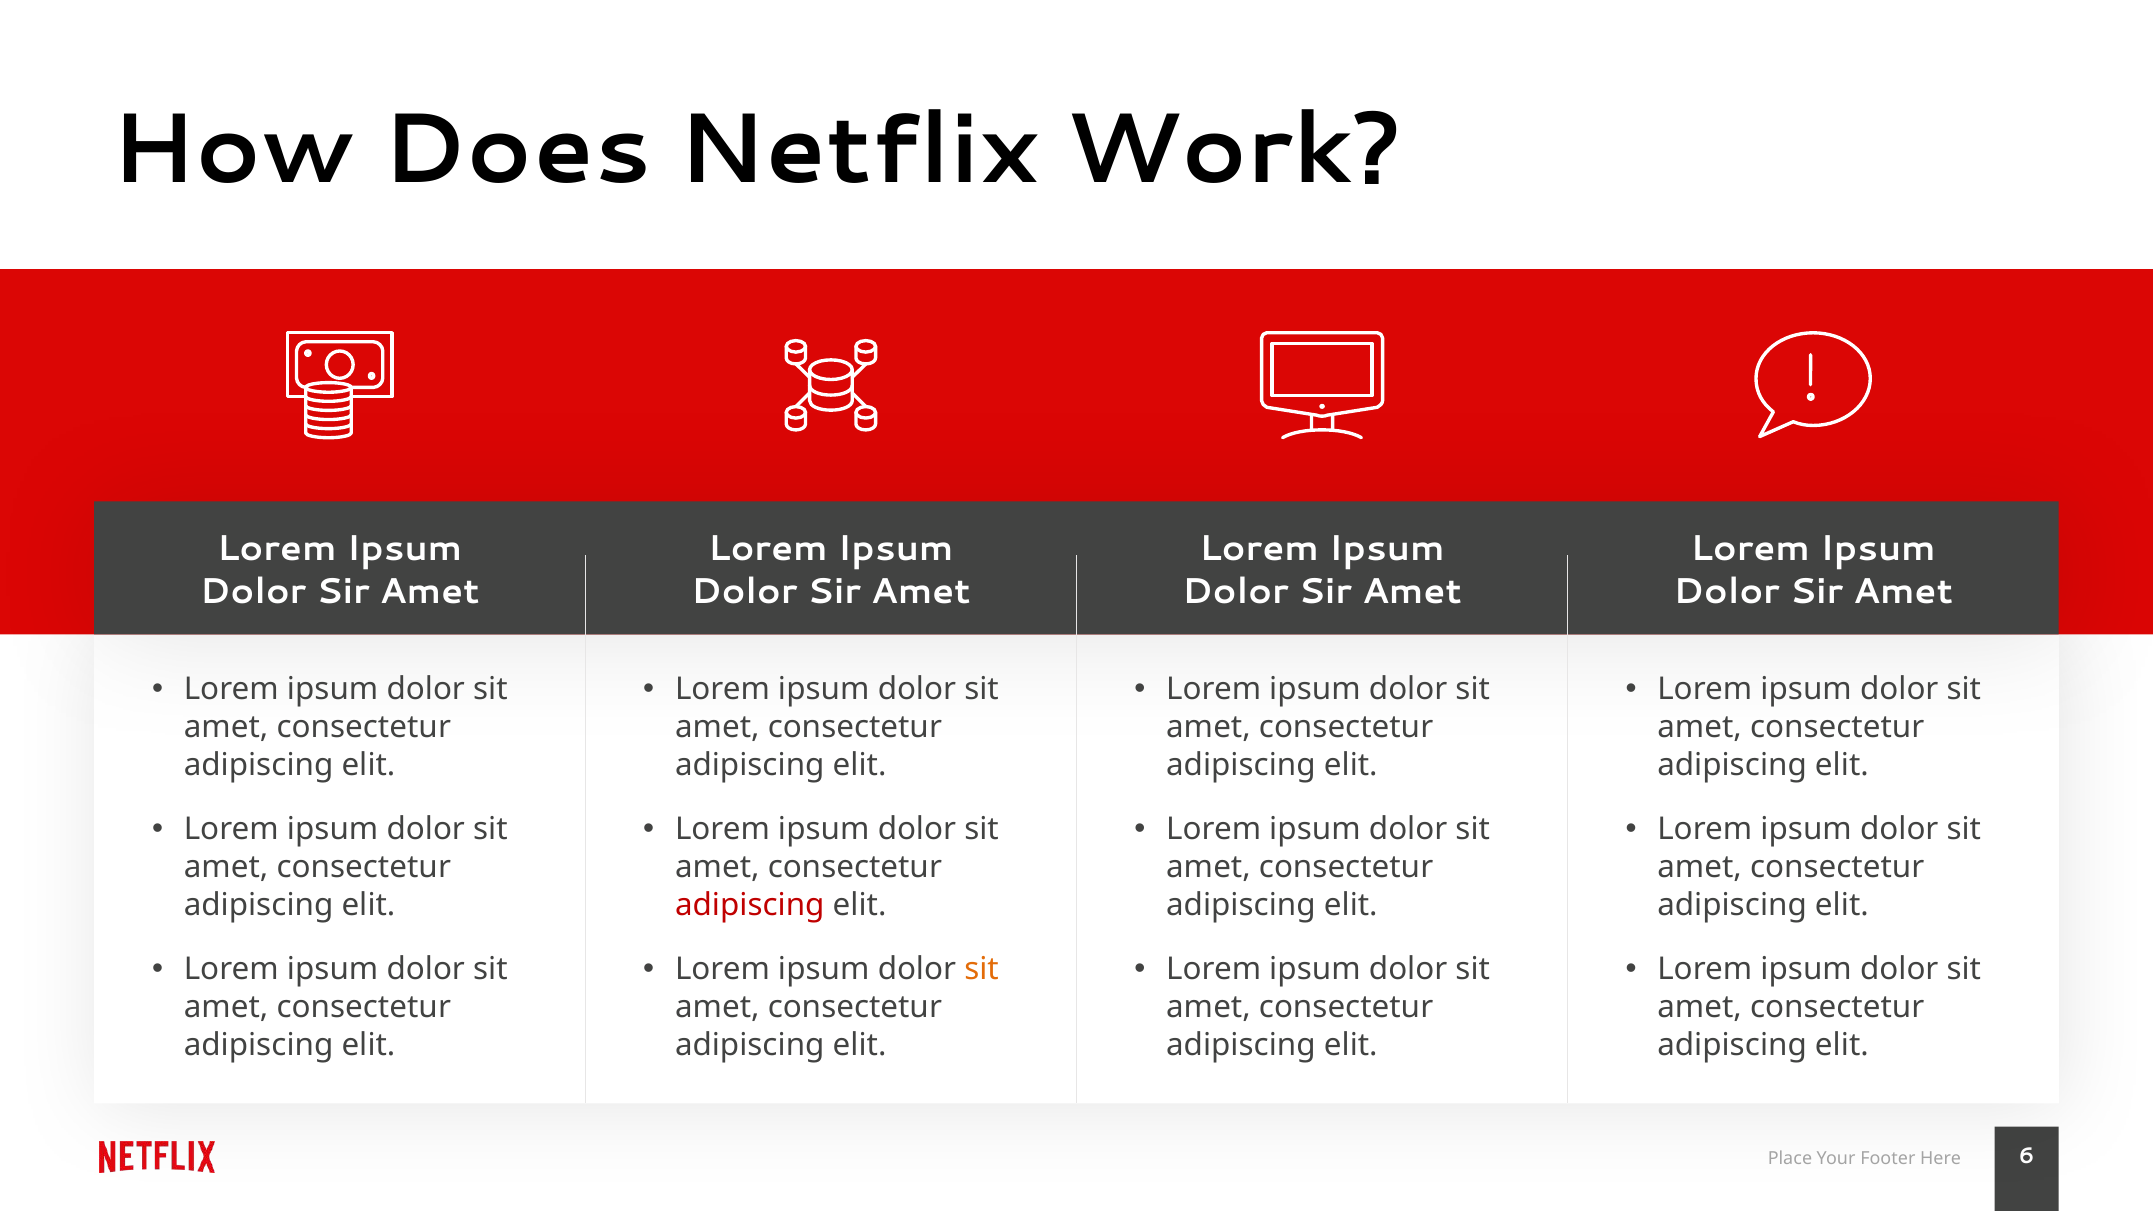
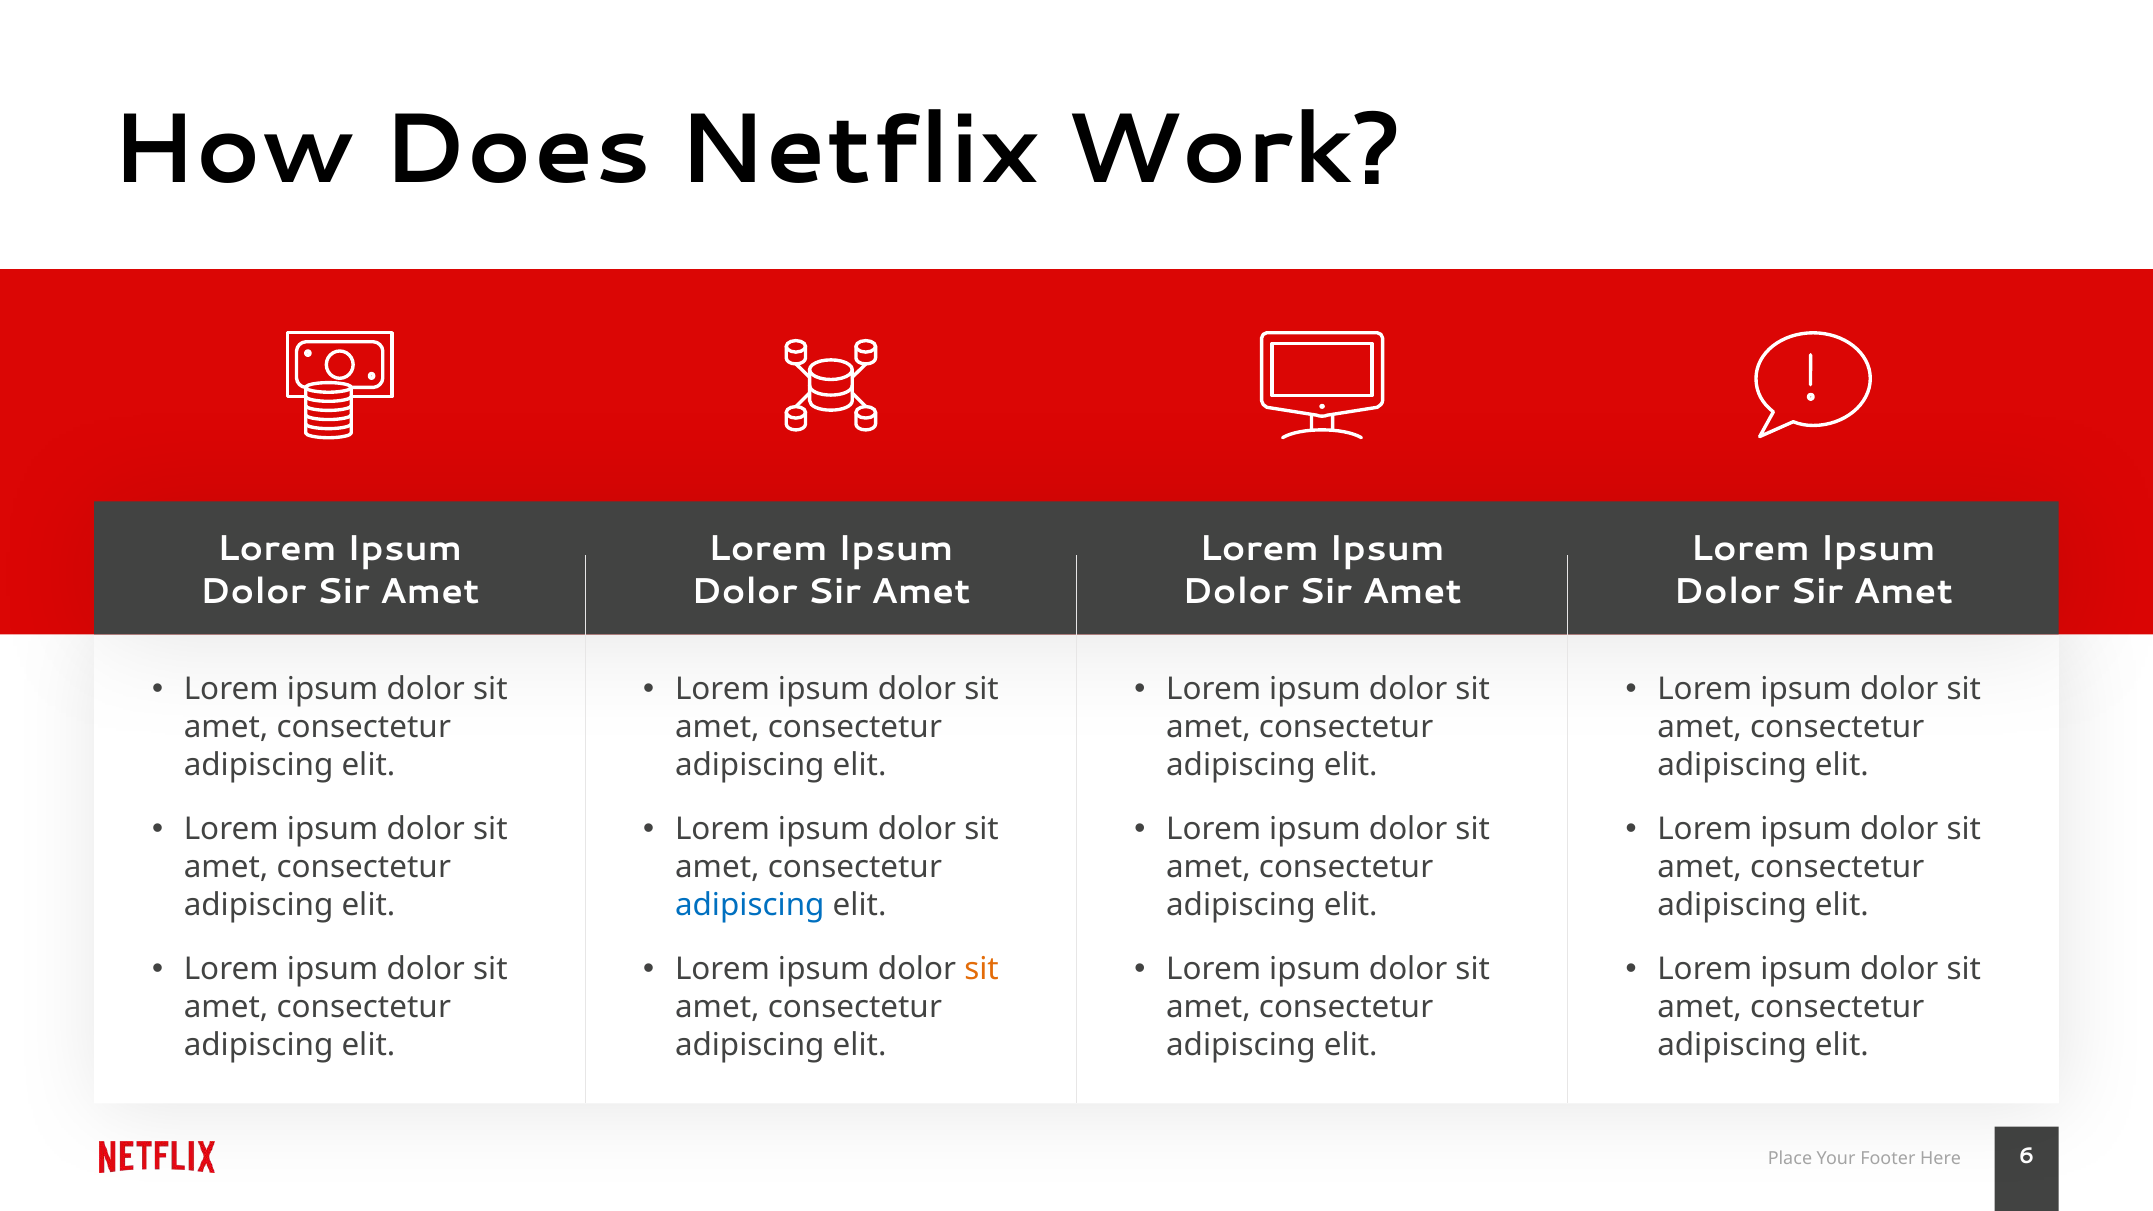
adipiscing at (750, 905) colour: red -> blue
